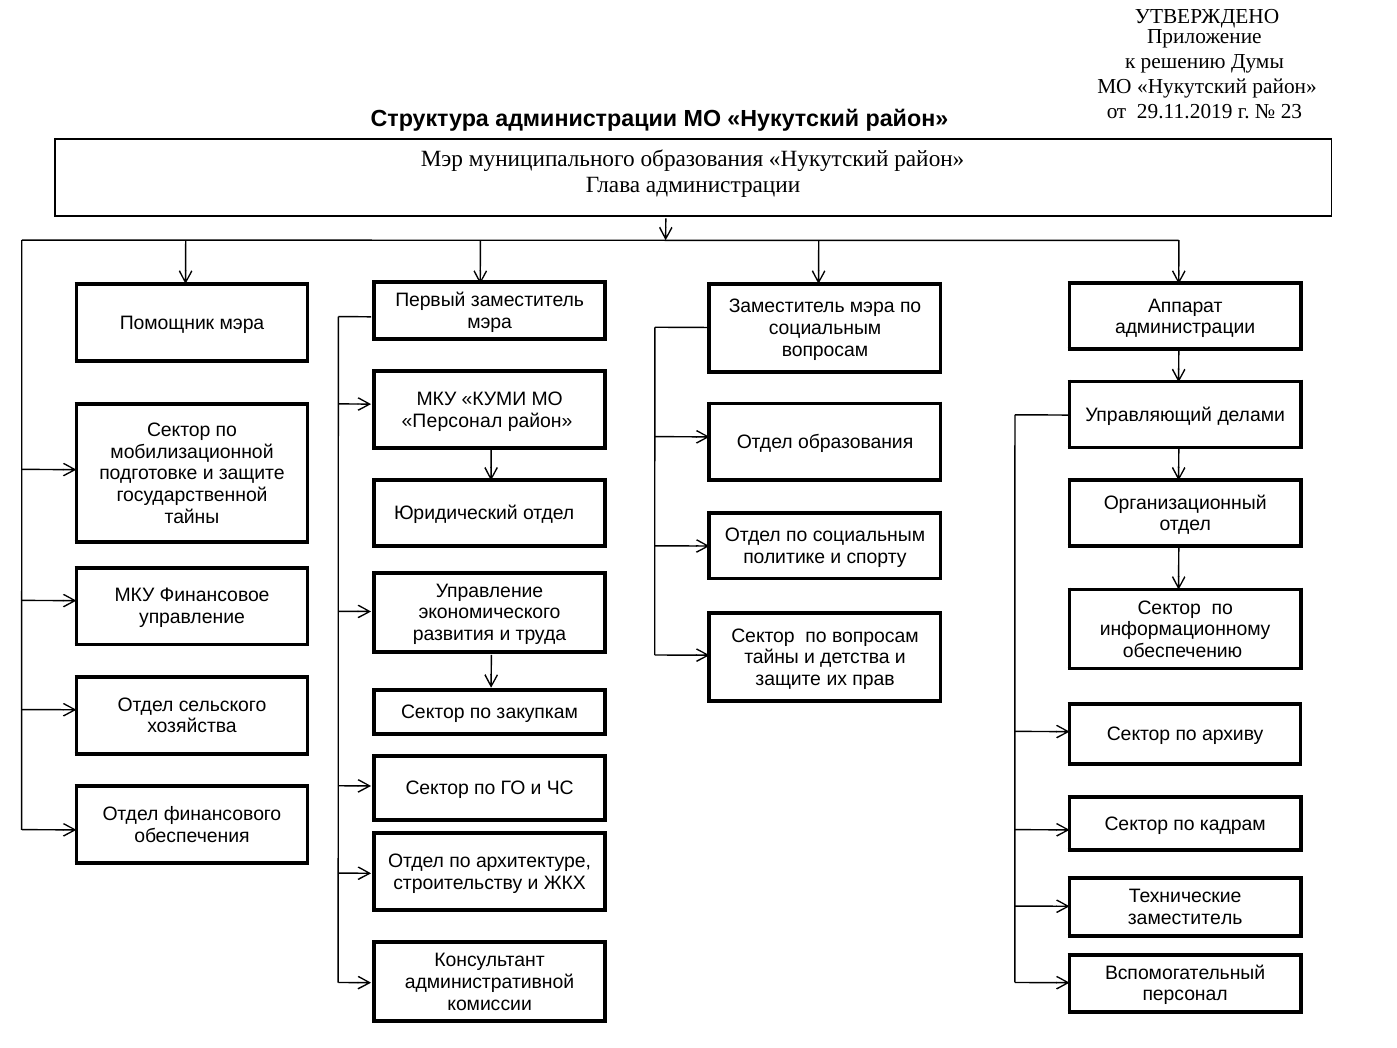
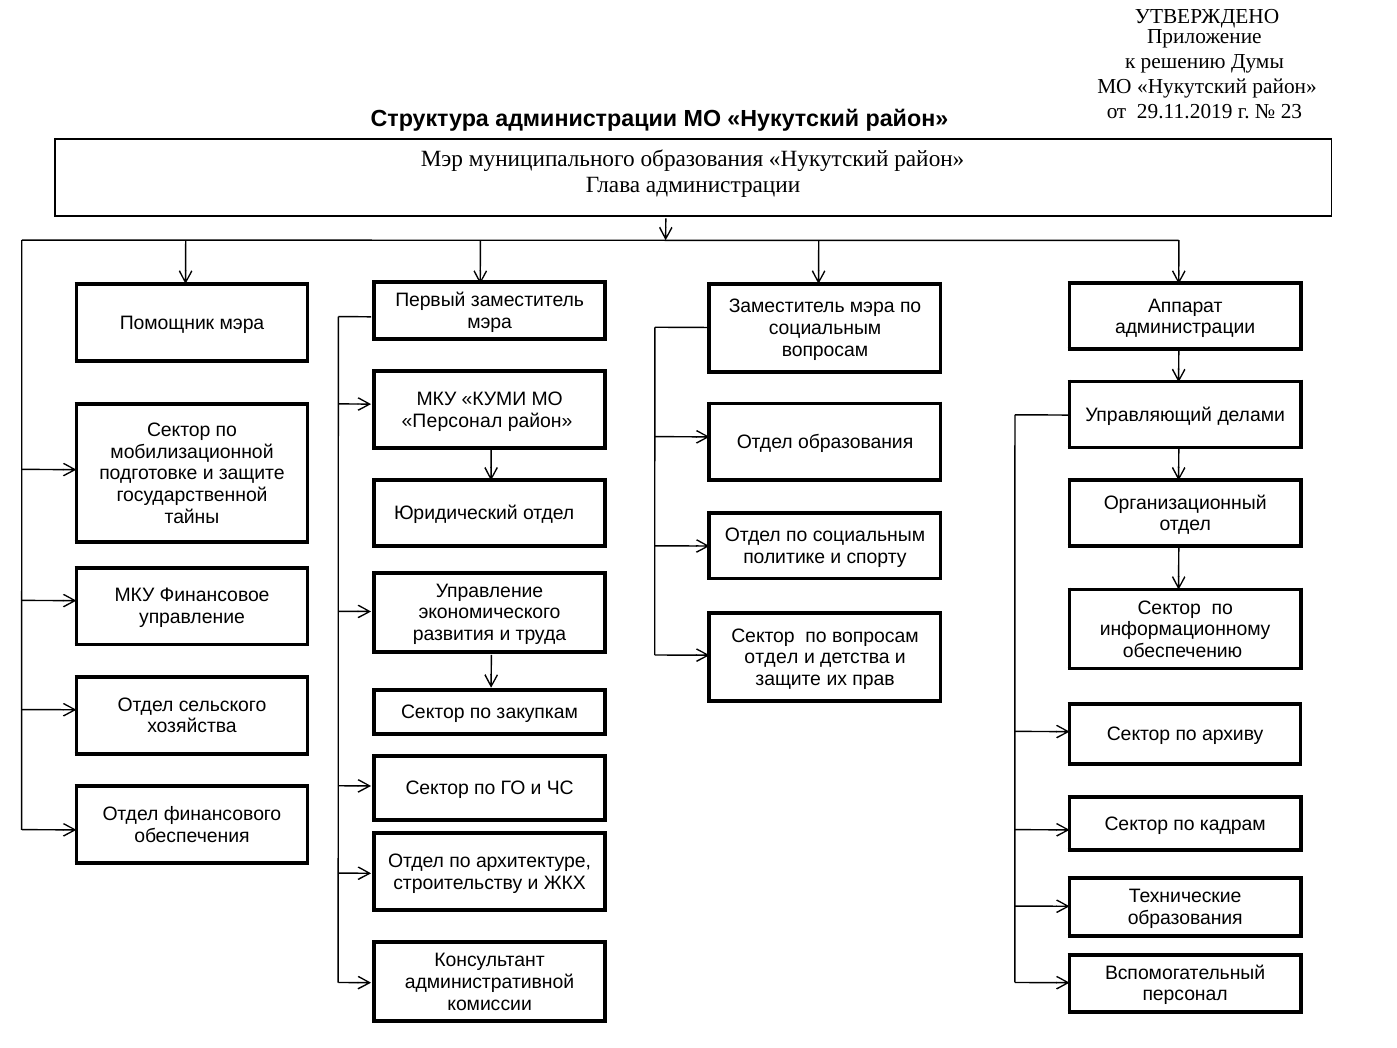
тайны at (772, 657): тайны -> отдел
заместитель at (1185, 918): заместитель -> образования
